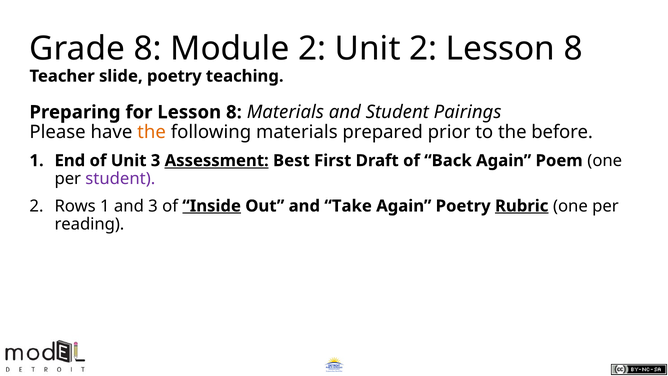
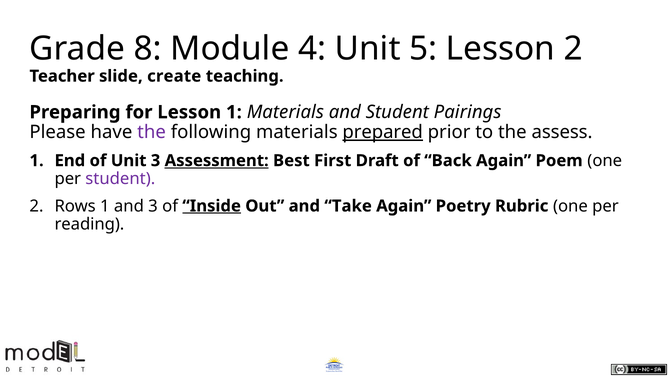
Module 2: 2 -> 4
Unit 2: 2 -> 5
8 at (573, 49): 8 -> 2
slide poetry: poetry -> create
for Lesson 8: 8 -> 1
the at (152, 132) colour: orange -> purple
prepared underline: none -> present
before: before -> assess
Rubric underline: present -> none
